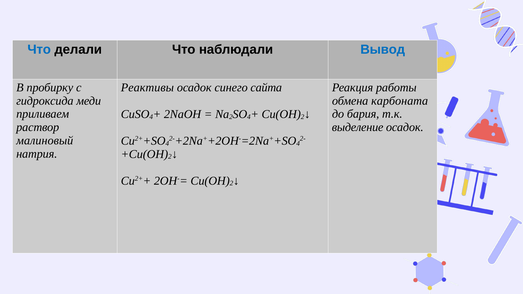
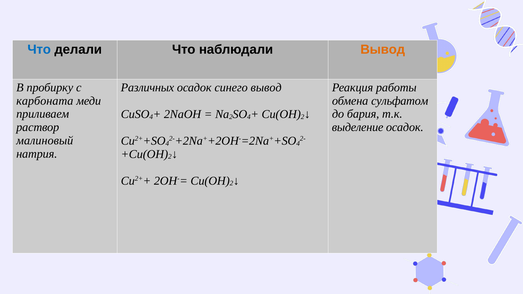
Вывод at (383, 50) colour: blue -> orange
Реактивы: Реактивы -> Различных
синего сайта: сайта -> вывод
гидроксида: гидроксида -> карбоната
карбоната: карбоната -> сульфатом
